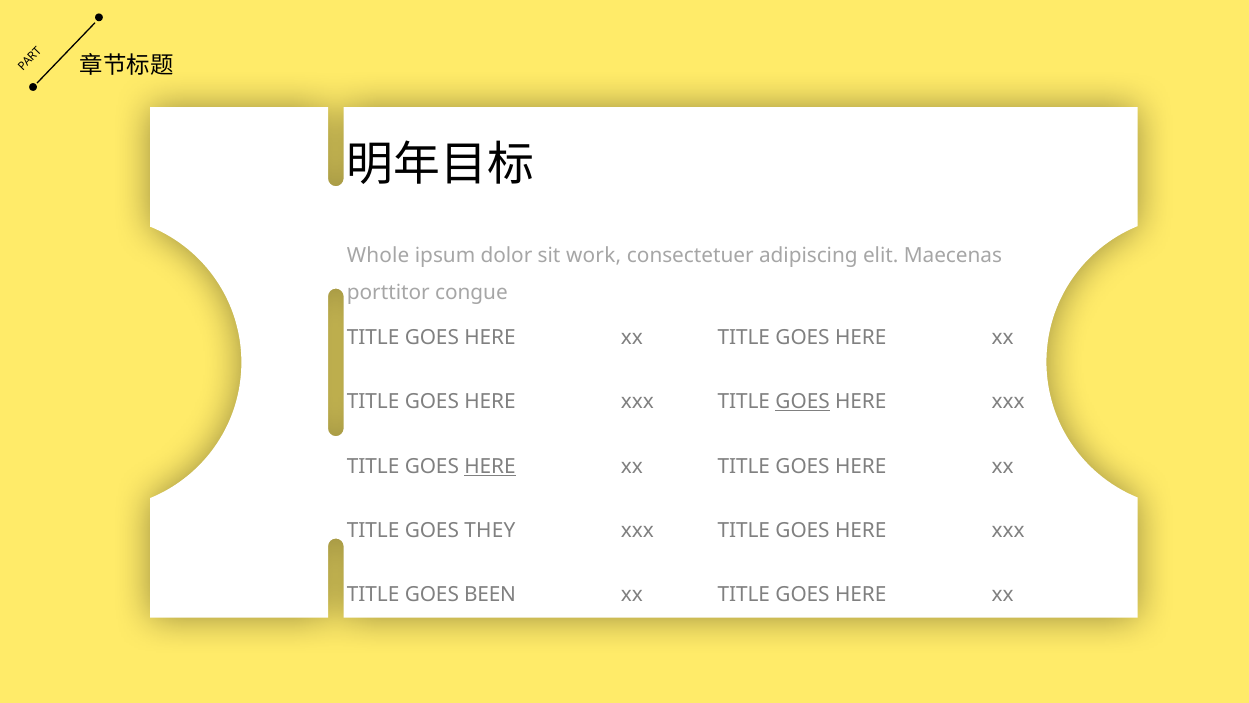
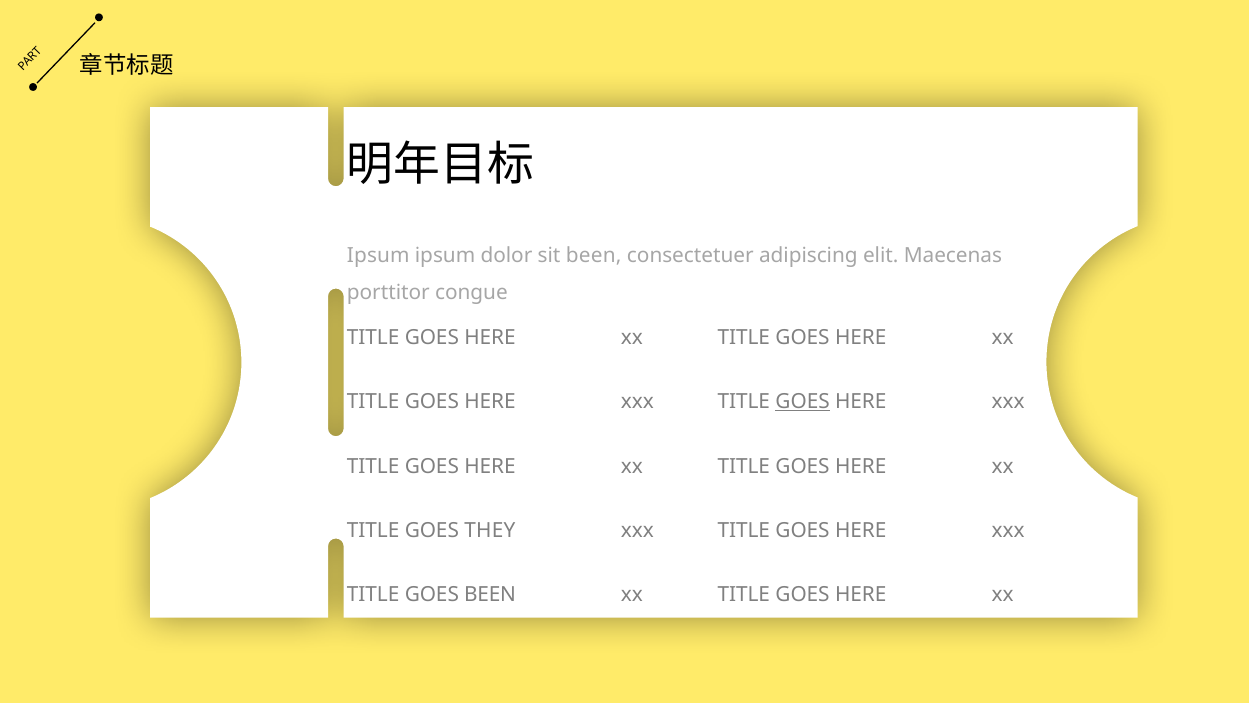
Whole at (378, 255): Whole -> Ipsum
sit work: work -> been
HERE at (490, 466) underline: present -> none
